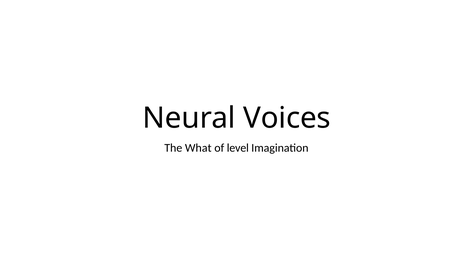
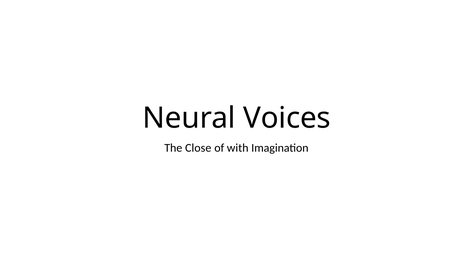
What: What -> Close
level: level -> with
